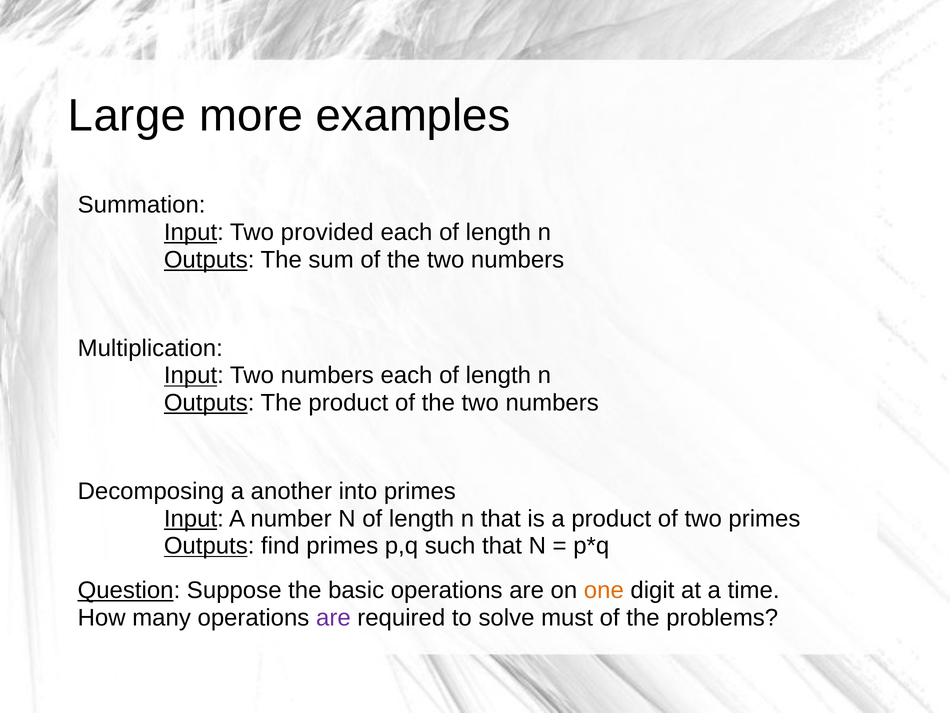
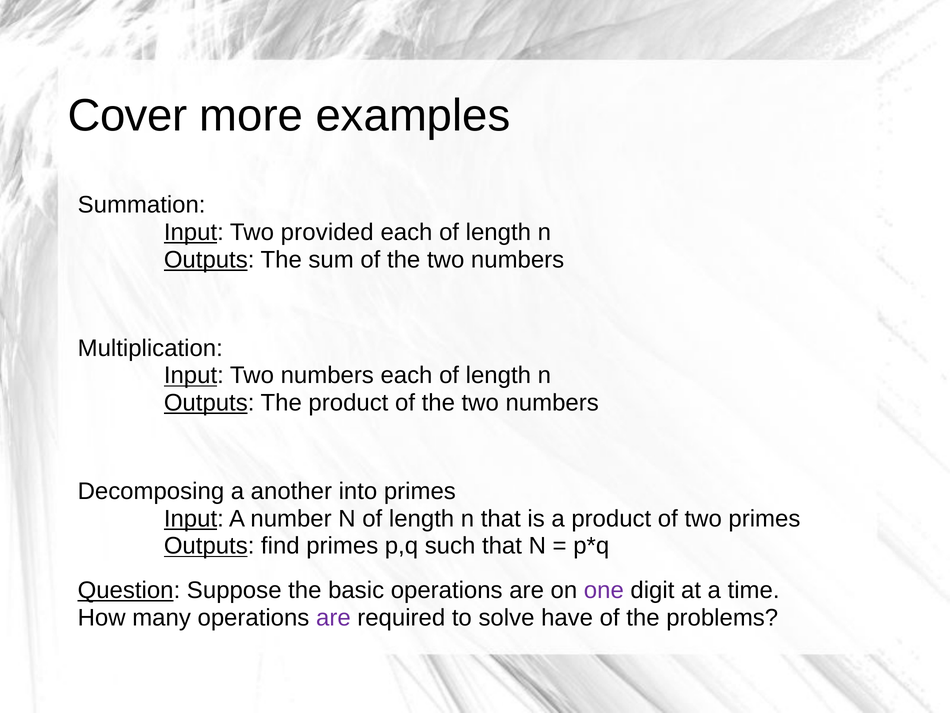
Large: Large -> Cover
one colour: orange -> purple
must: must -> have
